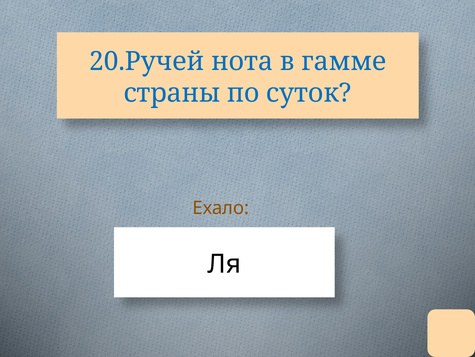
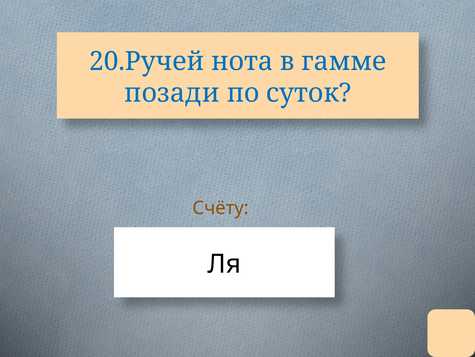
страны: страны -> позади
Ехало: Ехало -> Счёту
